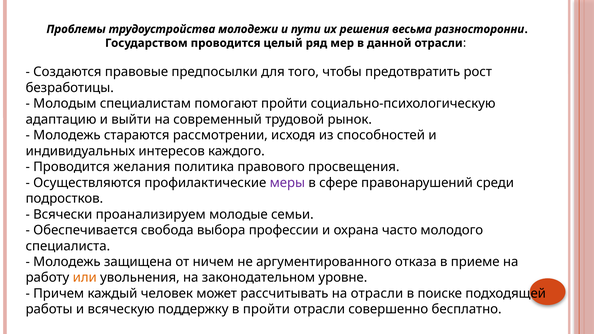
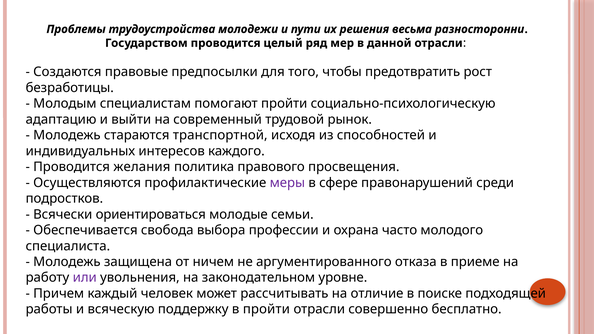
рассмотрении: рассмотрении -> транспортной
проанализируем: проанализируем -> ориентироваться
или colour: orange -> purple
на отрасли: отрасли -> отличие
